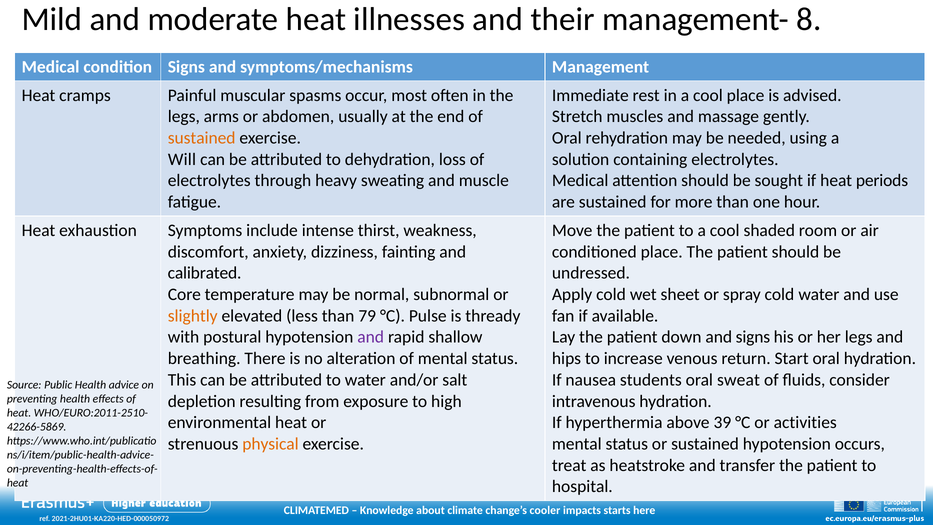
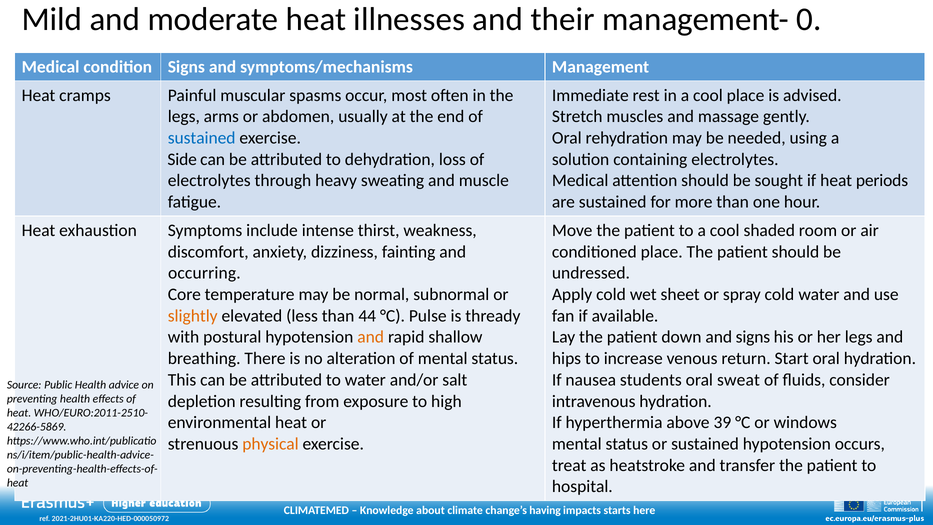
8: 8 -> 0
sustained at (202, 138) colour: orange -> blue
Will: Will -> Side
calibrated: calibrated -> occurring
79: 79 -> 44
and at (371, 337) colour: purple -> orange
activities: activities -> windows
cooler: cooler -> having
